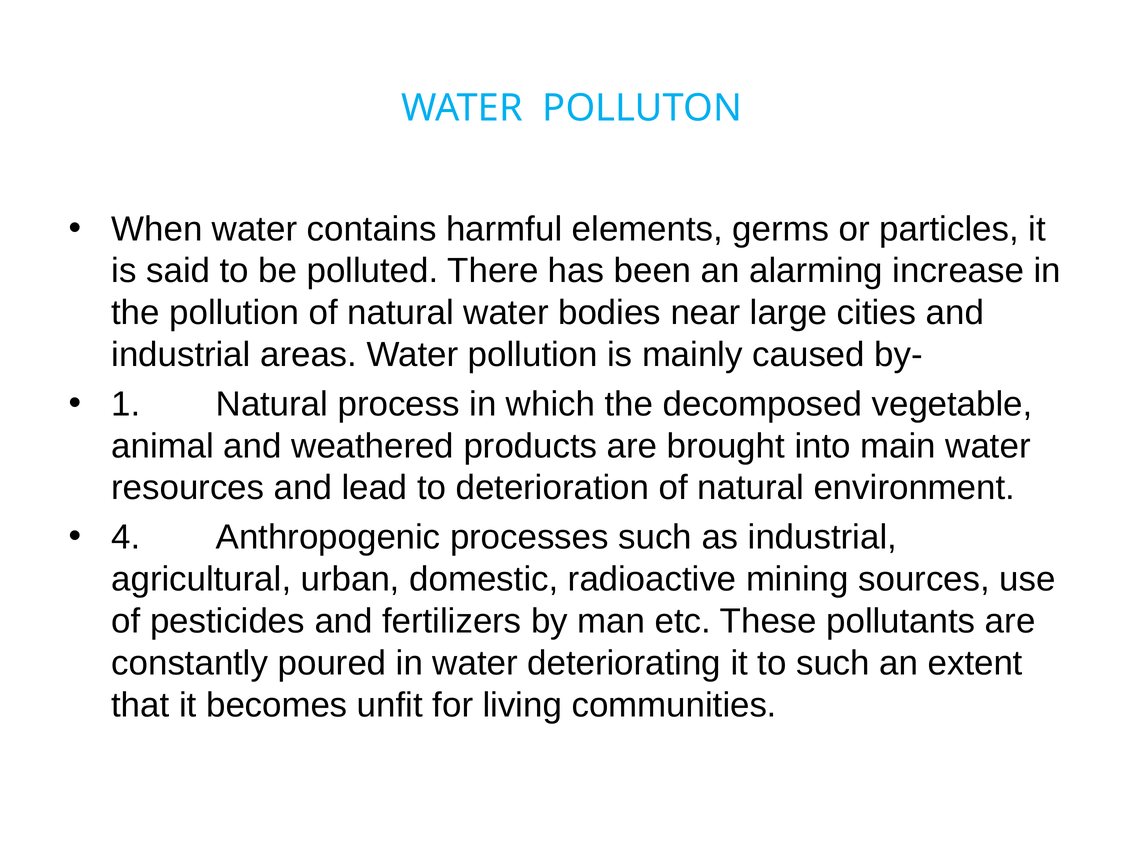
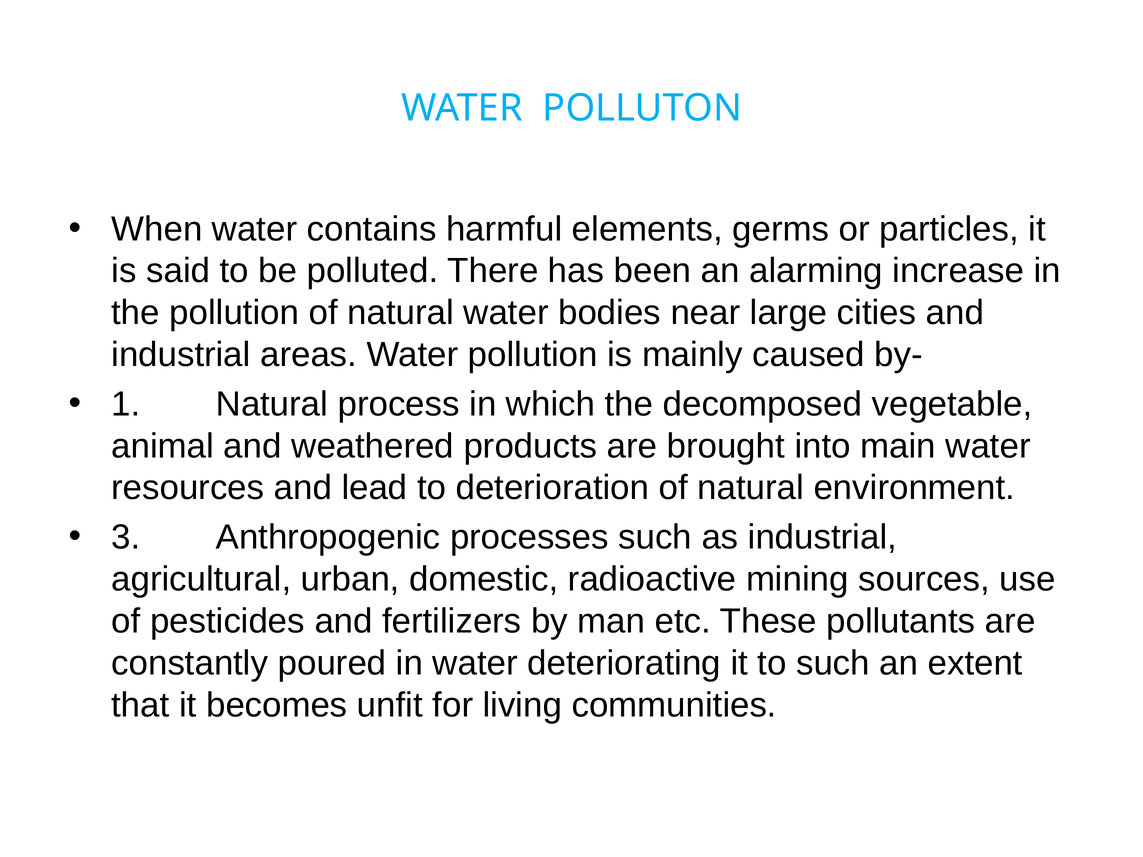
4: 4 -> 3
